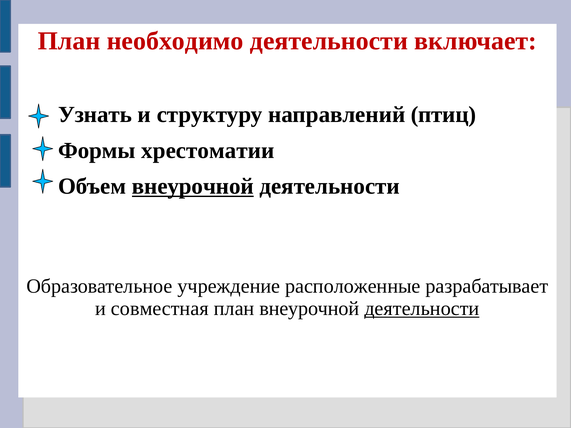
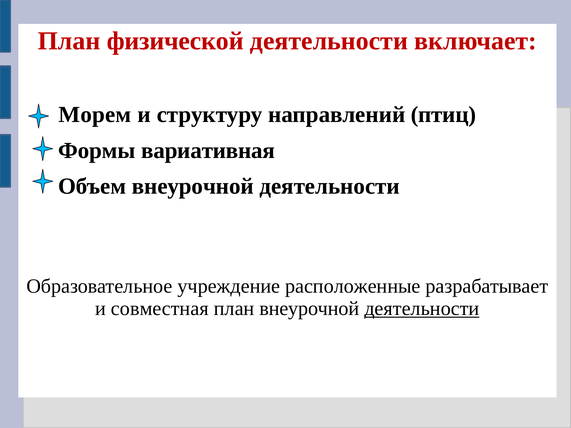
необходимо: необходимо -> физической
Узнать: Узнать -> Морем
хрестоматии: хрестоматии -> вариативная
внеурочной at (193, 186) underline: present -> none
